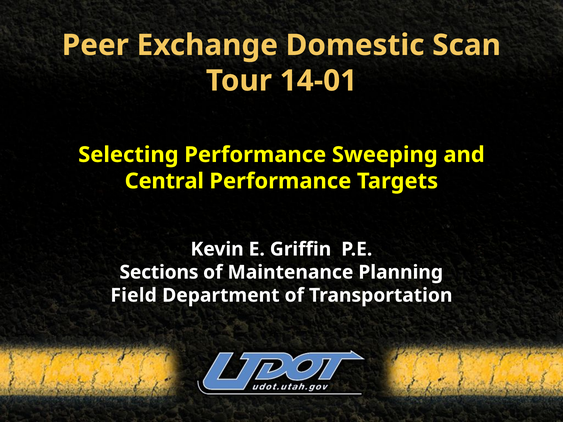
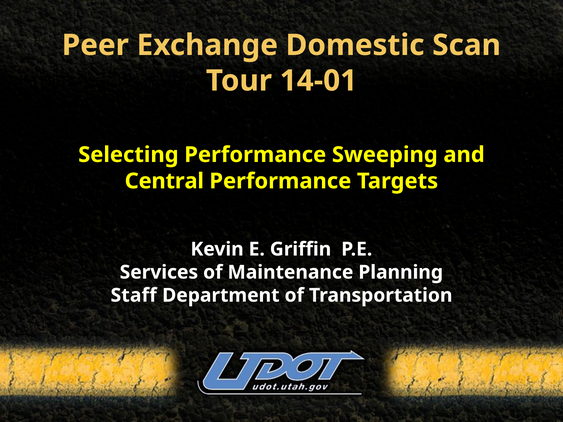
Sections: Sections -> Services
Field: Field -> Staff
